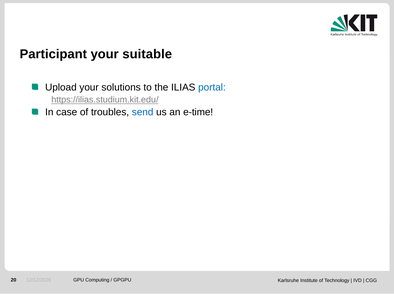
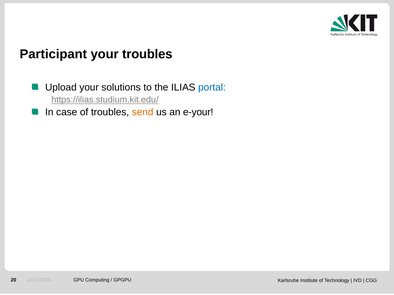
your suitable: suitable -> troubles
send colour: blue -> orange
e-time: e-time -> e-your
